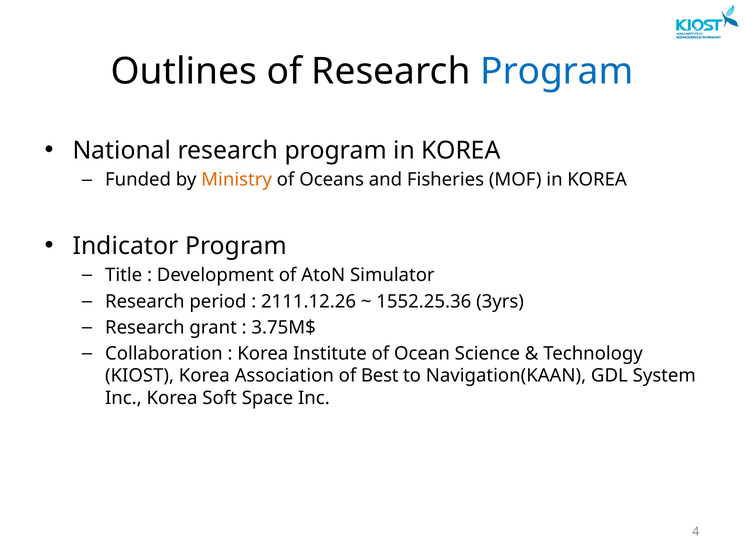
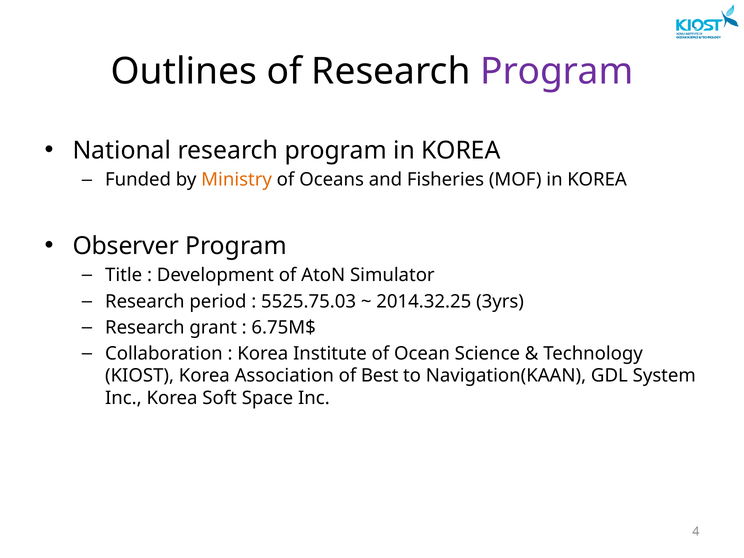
Program at (557, 71) colour: blue -> purple
Indicator: Indicator -> Observer
2111.12.26: 2111.12.26 -> 5525.75.03
1552.25.36: 1552.25.36 -> 2014.32.25
3.75M$: 3.75M$ -> 6.75M$
